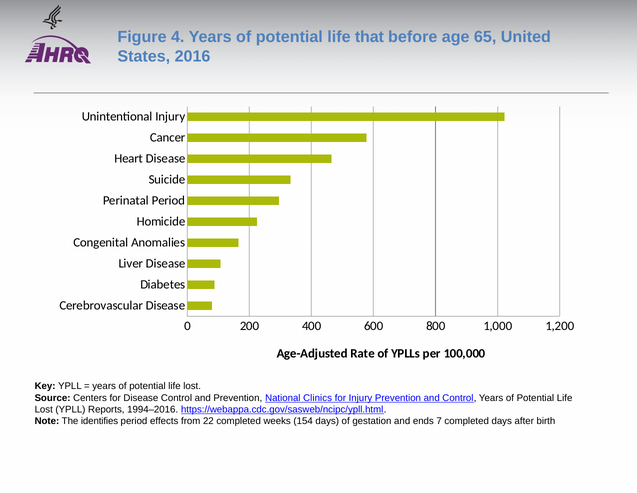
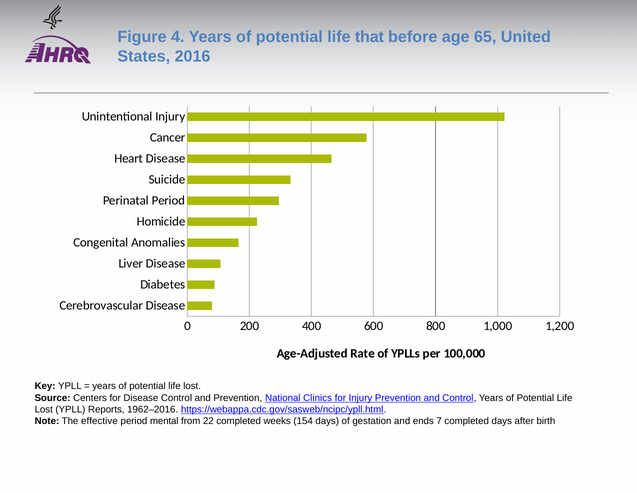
1994–2016: 1994–2016 -> 1962–2016
identifies: identifies -> effective
effects: effects -> mental
